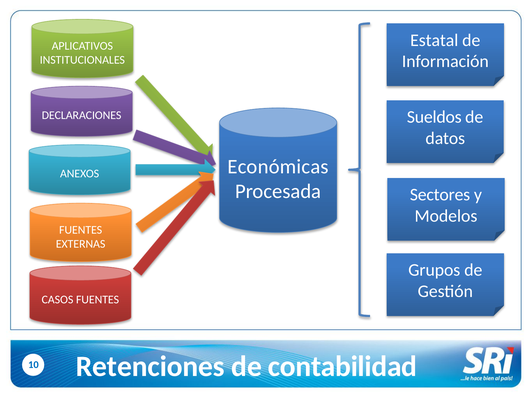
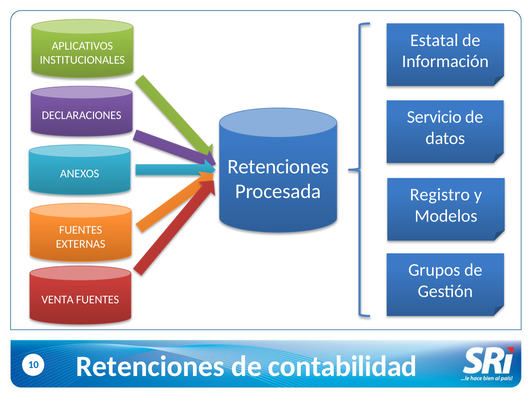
Sueldos: Sueldos -> Servicio
Económicas at (278, 167): Económicas -> Retenciones
Sectores: Sectores -> Registro
CASOS: CASOS -> VENTA
